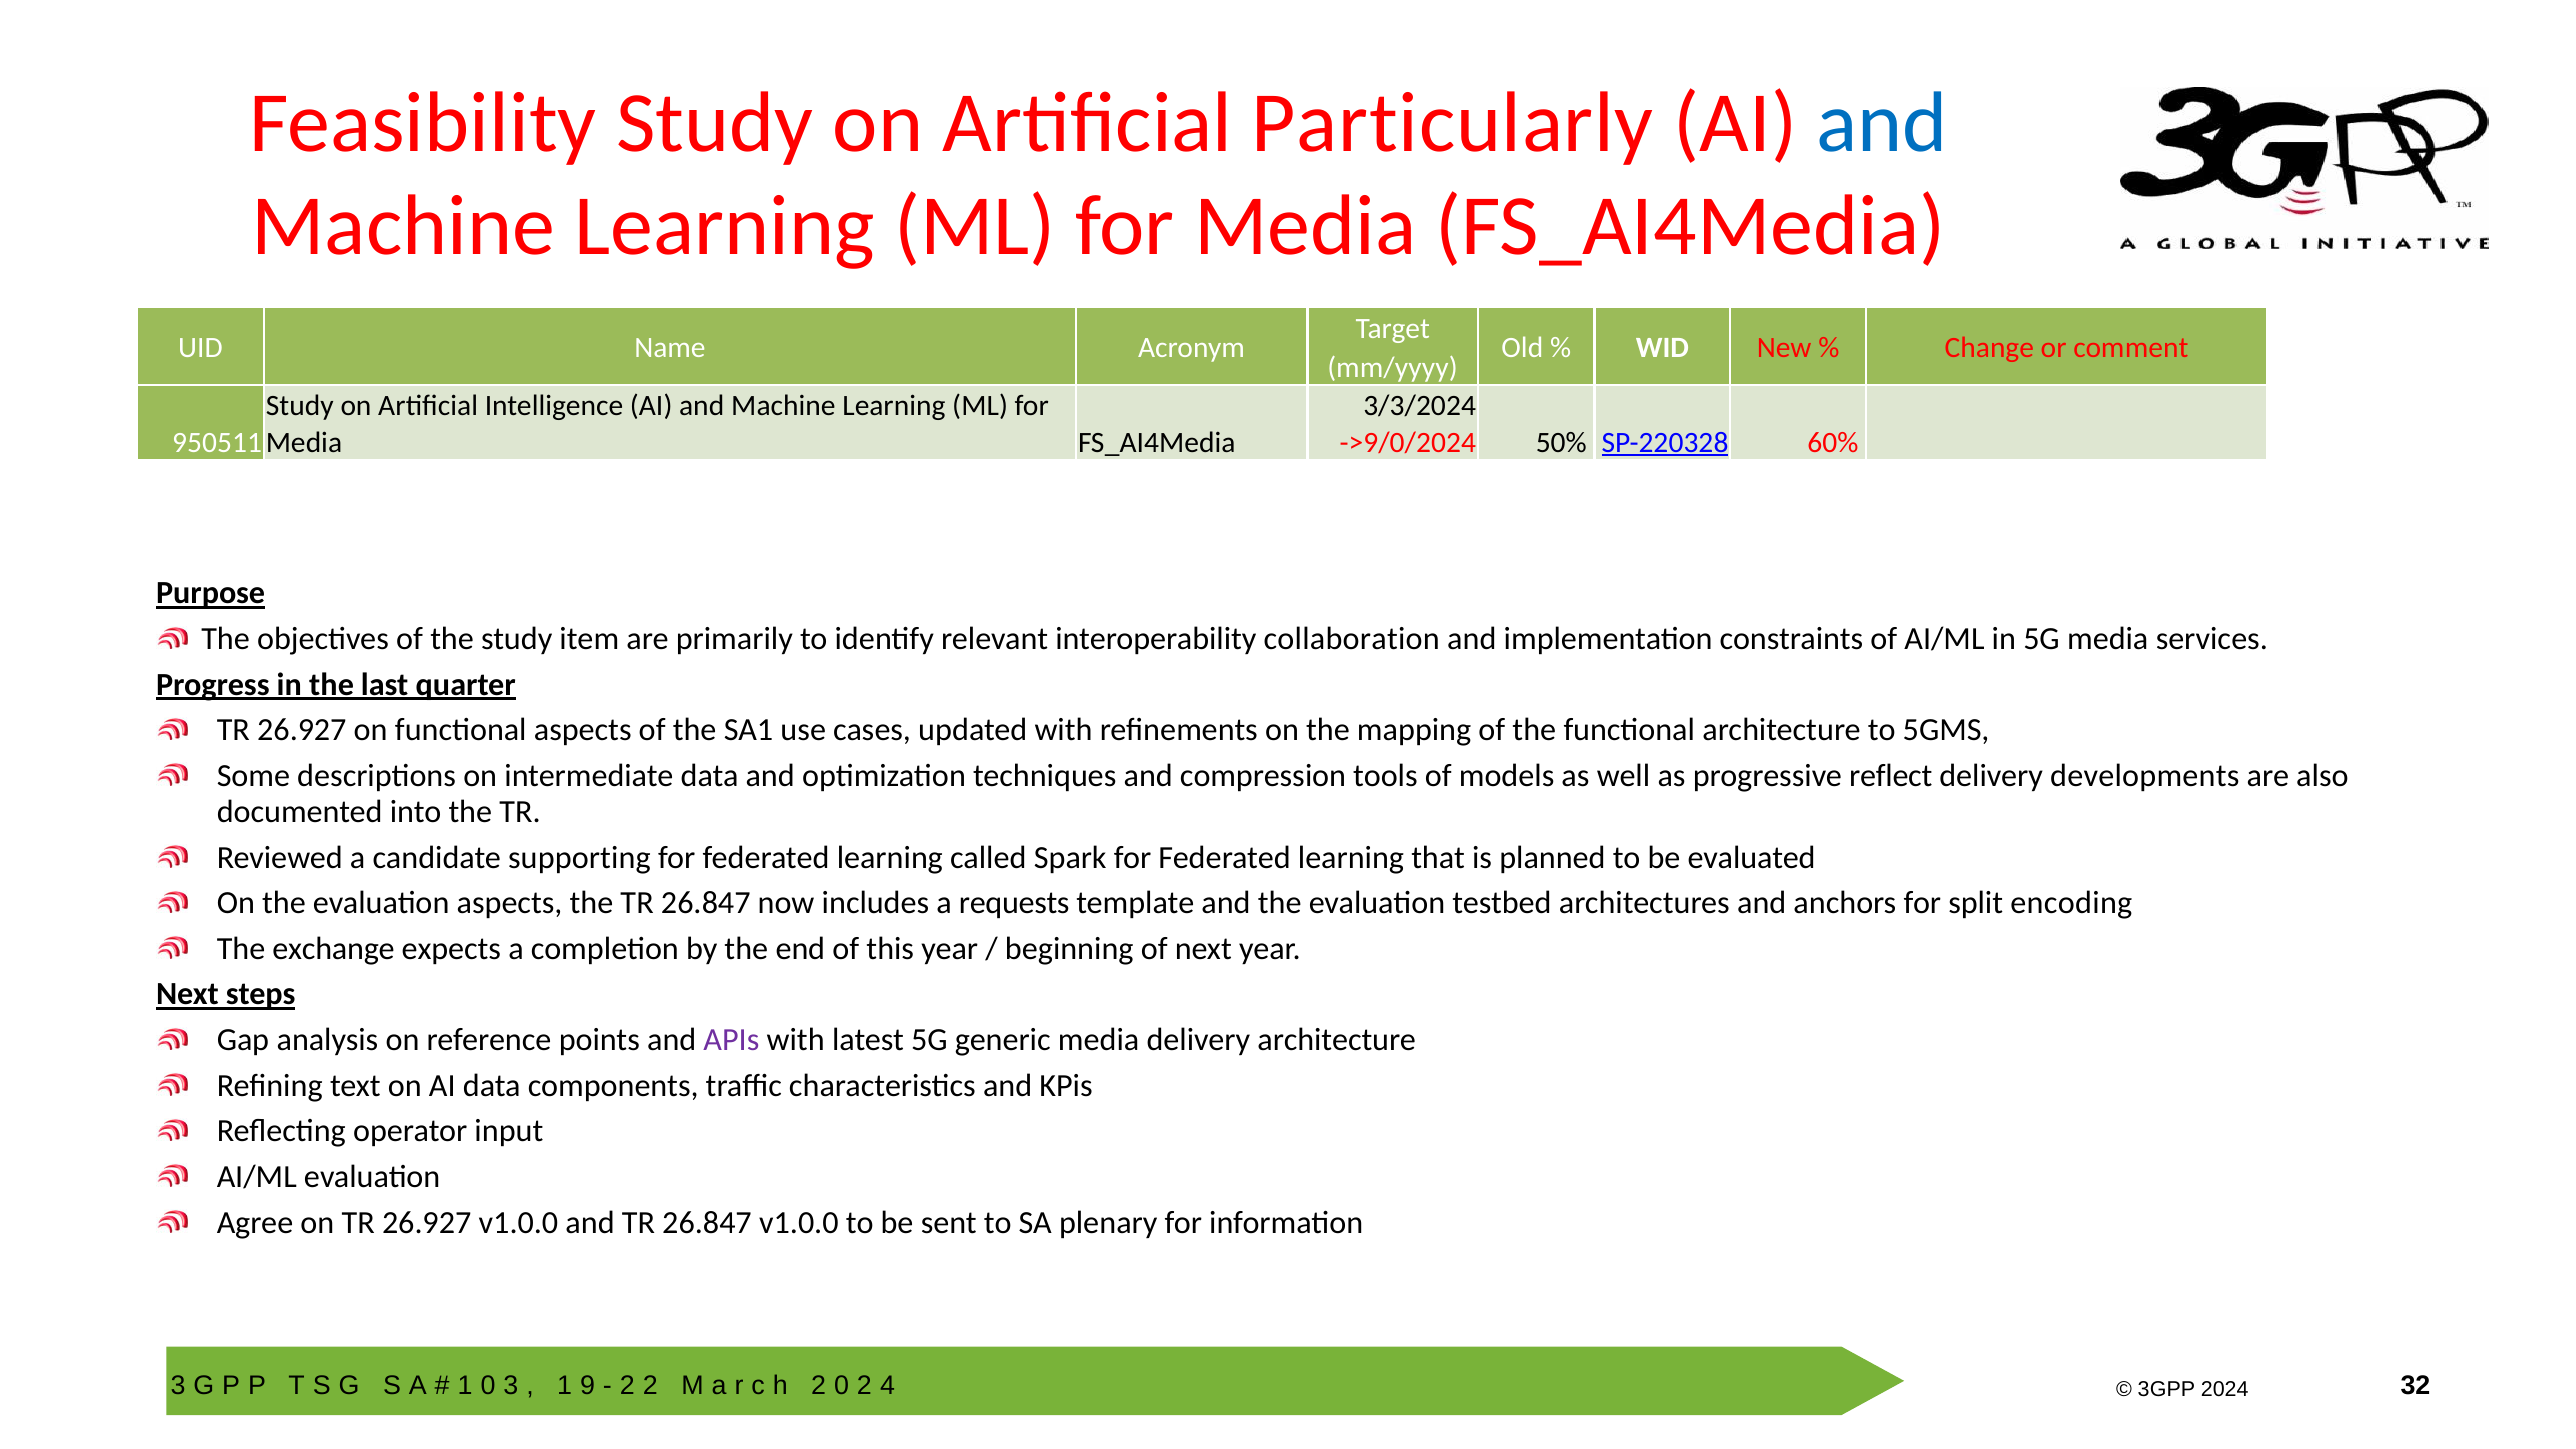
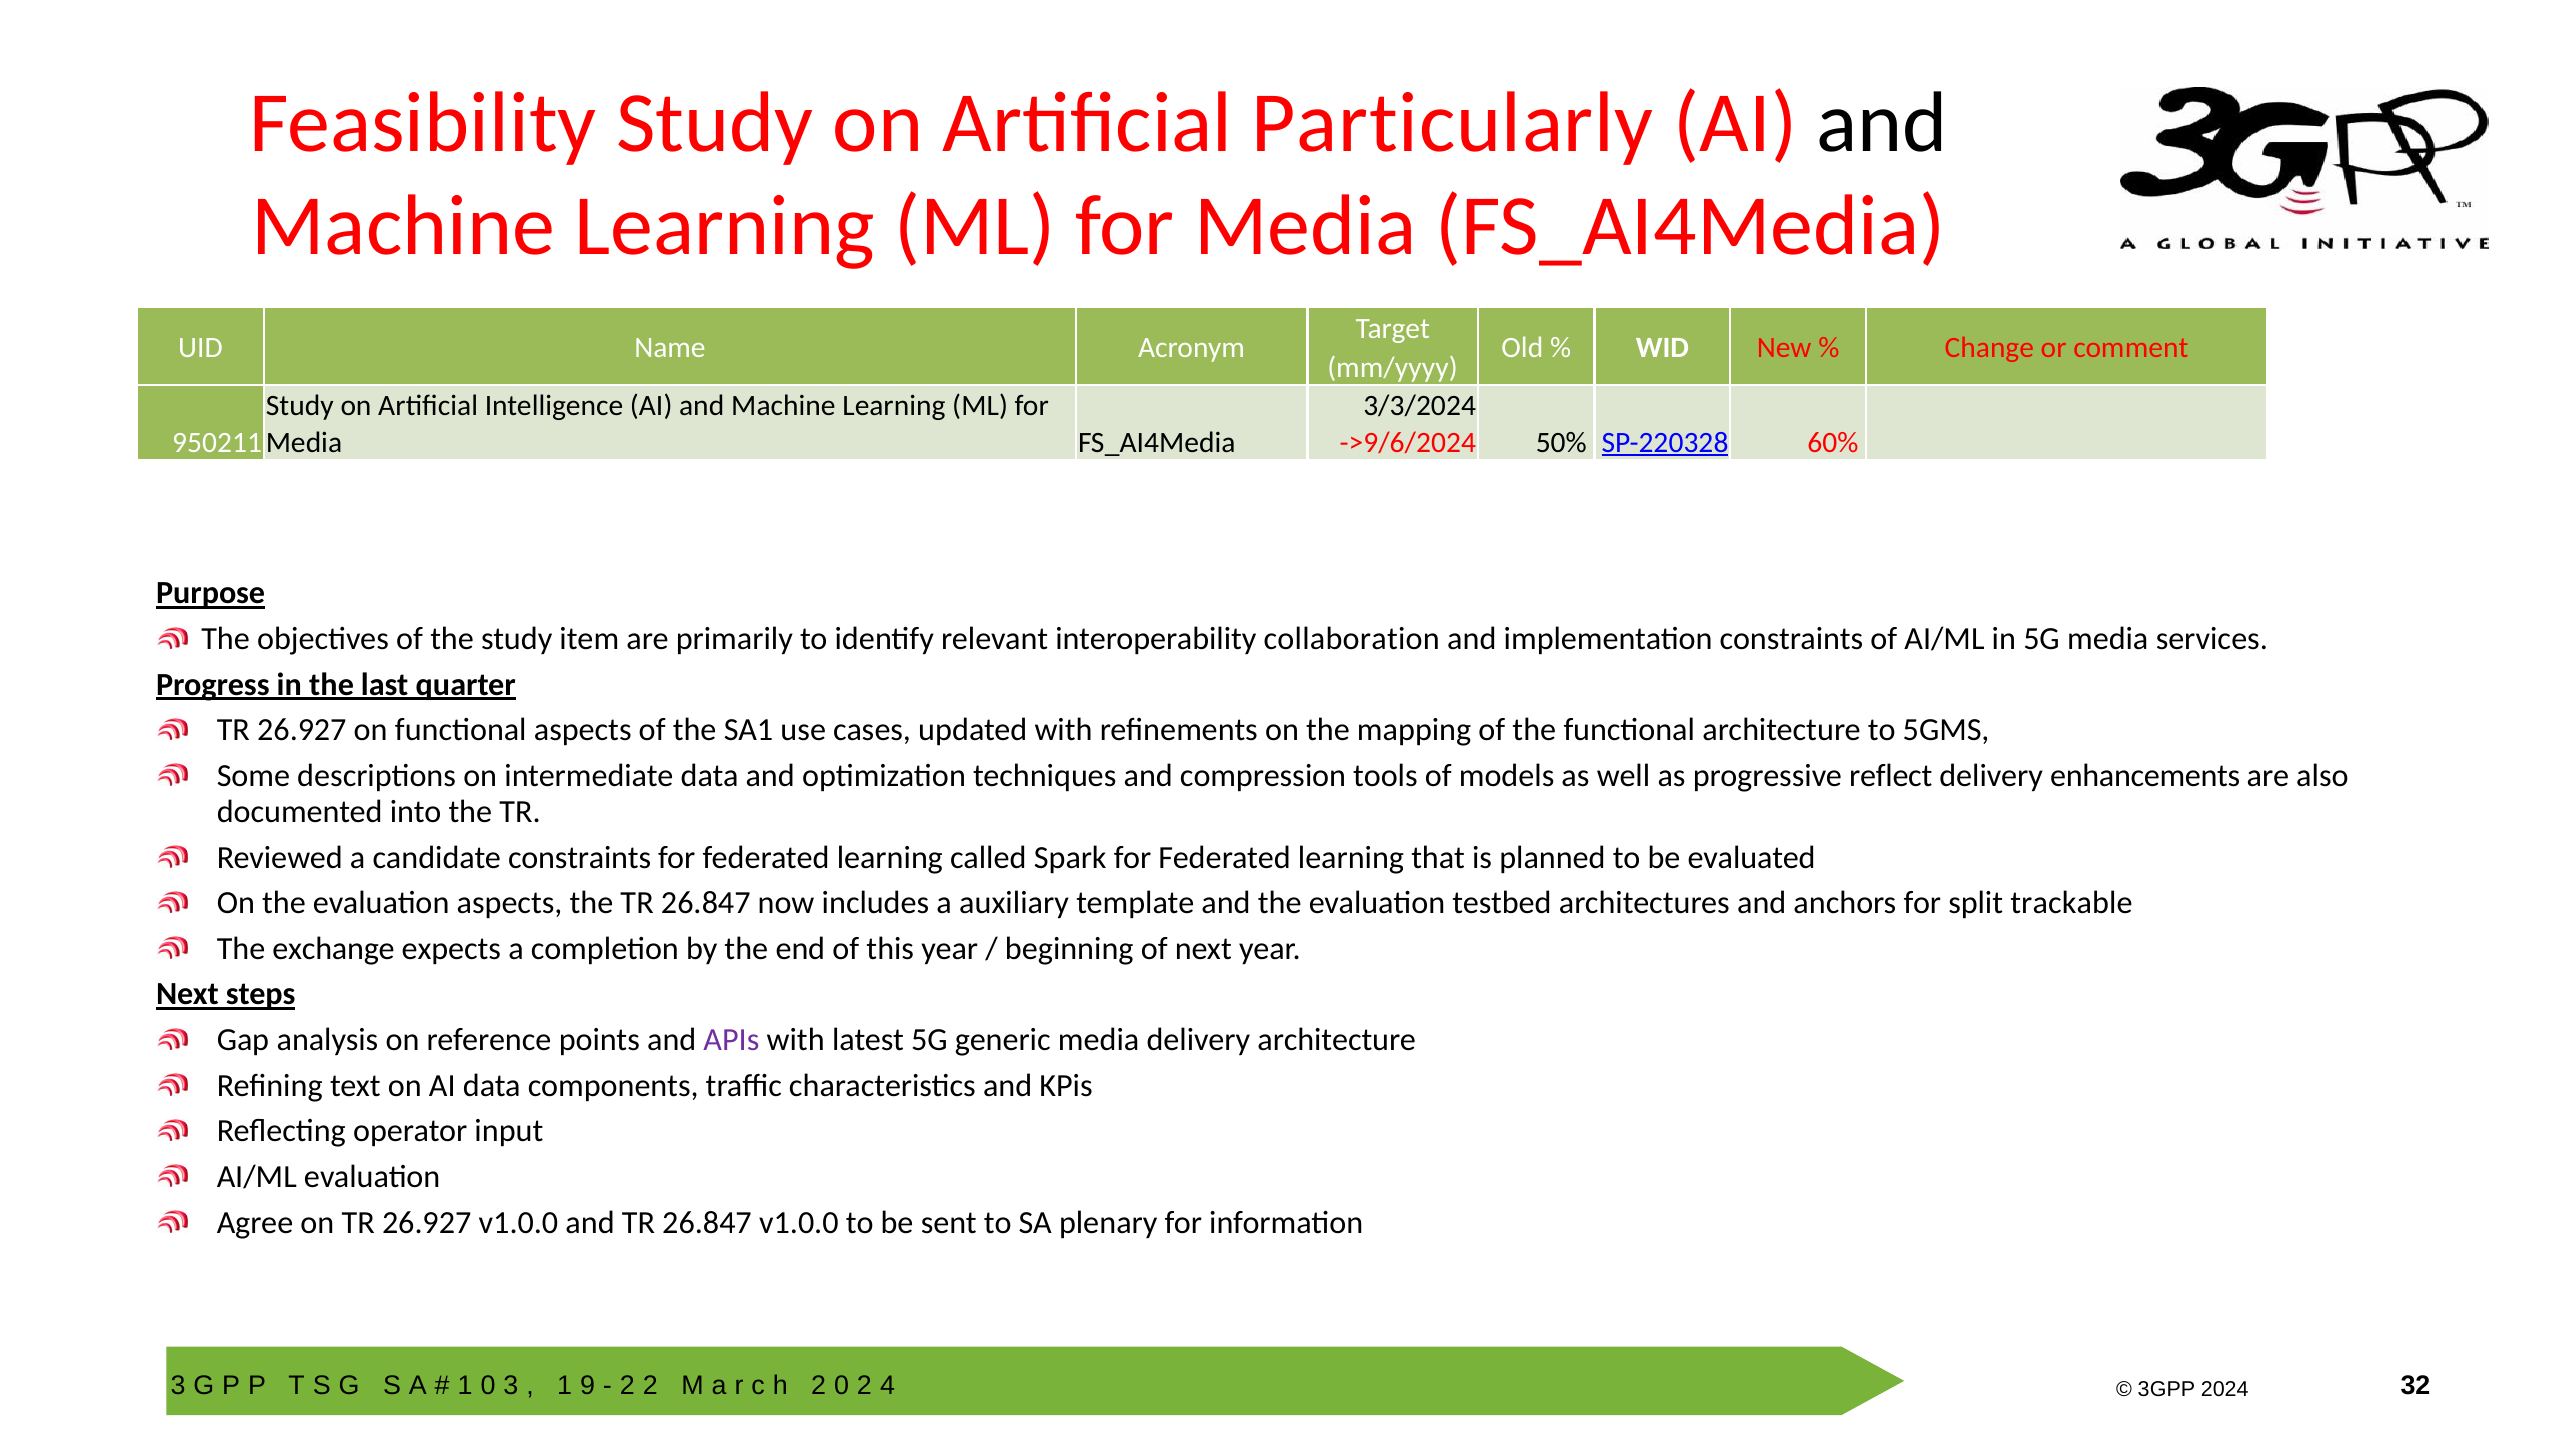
and at (1882, 123) colour: blue -> black
950511: 950511 -> 950211
->9/0/2024: ->9/0/2024 -> ->9/6/2024
developments: developments -> enhancements
candidate supporting: supporting -> constraints
requests: requests -> auxiliary
encoding: encoding -> trackable
